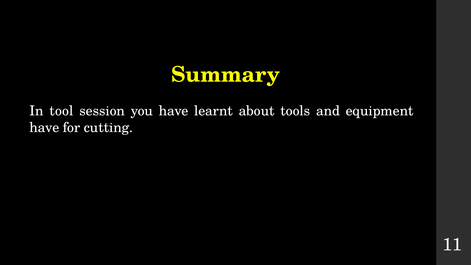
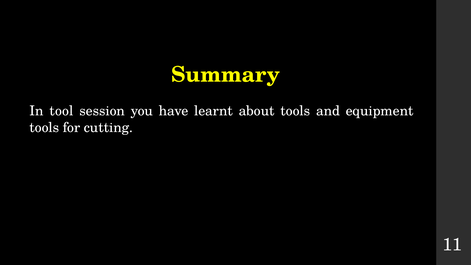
have at (44, 128): have -> tools
